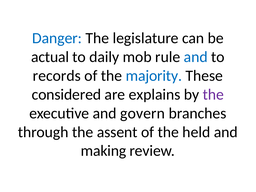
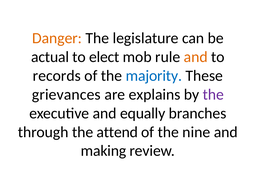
Danger colour: blue -> orange
daily: daily -> elect
and at (196, 57) colour: blue -> orange
considered: considered -> grievances
govern: govern -> equally
assent: assent -> attend
held: held -> nine
